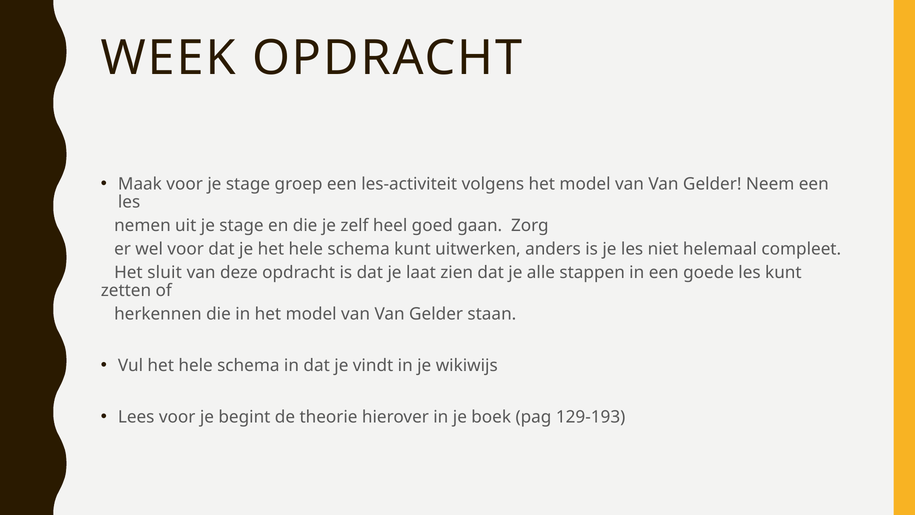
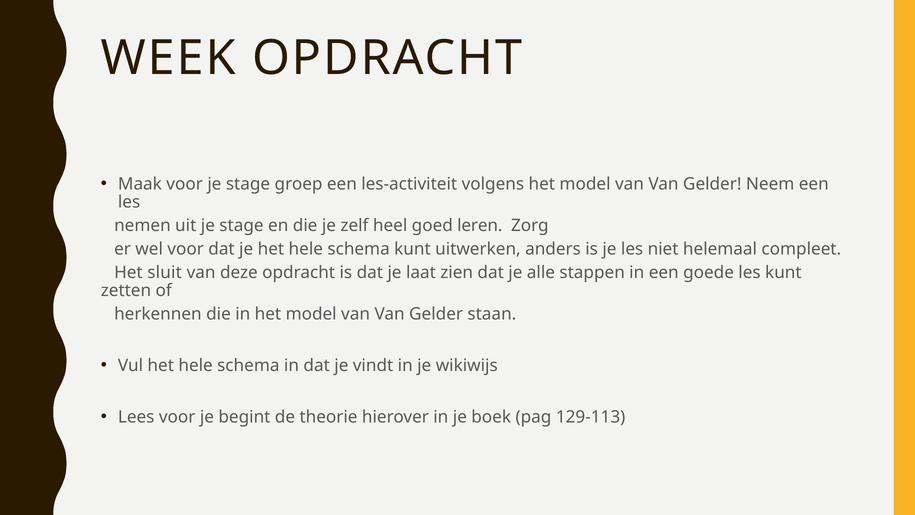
gaan: gaan -> leren
129-193: 129-193 -> 129-113
